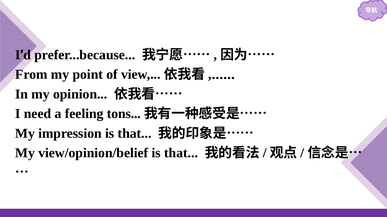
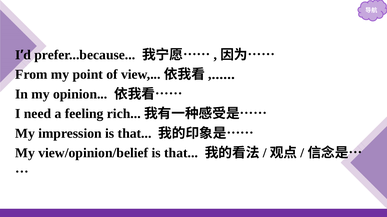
tons: tons -> rich
